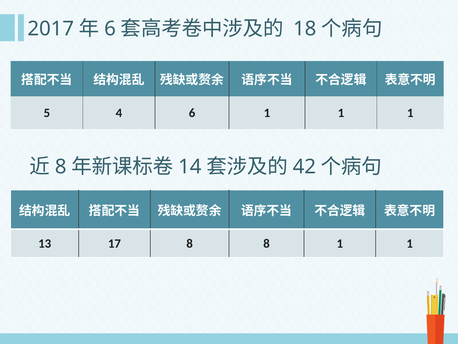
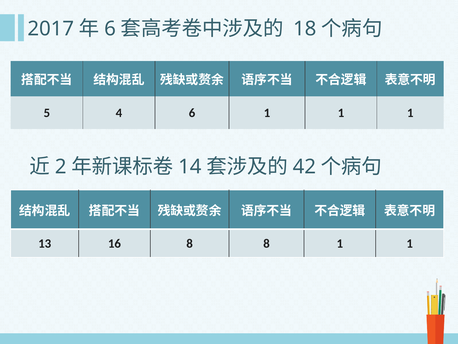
8 at (61, 167): 8 -> 2
17: 17 -> 16
